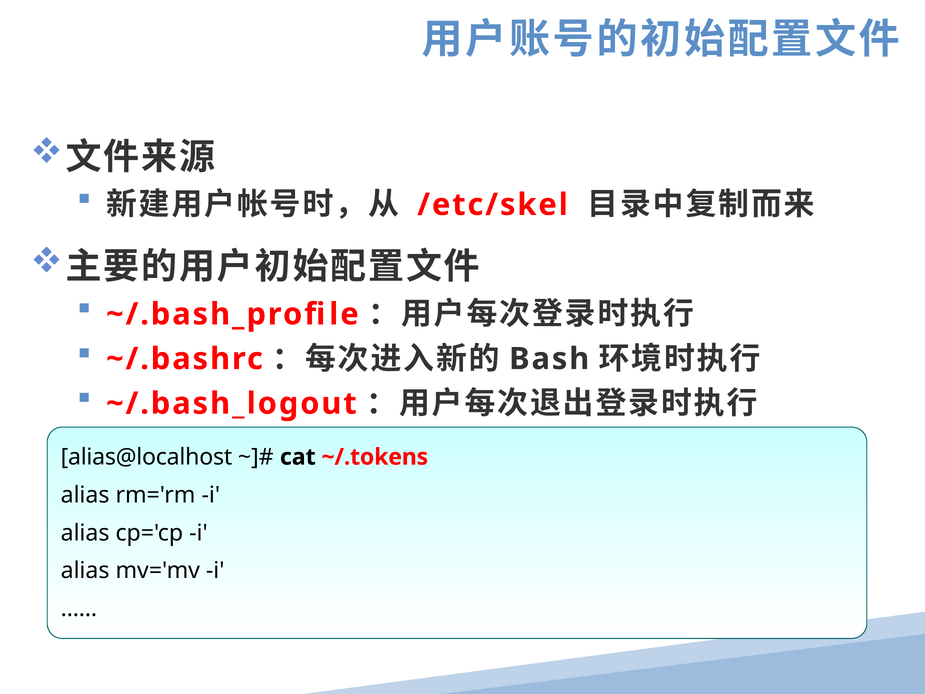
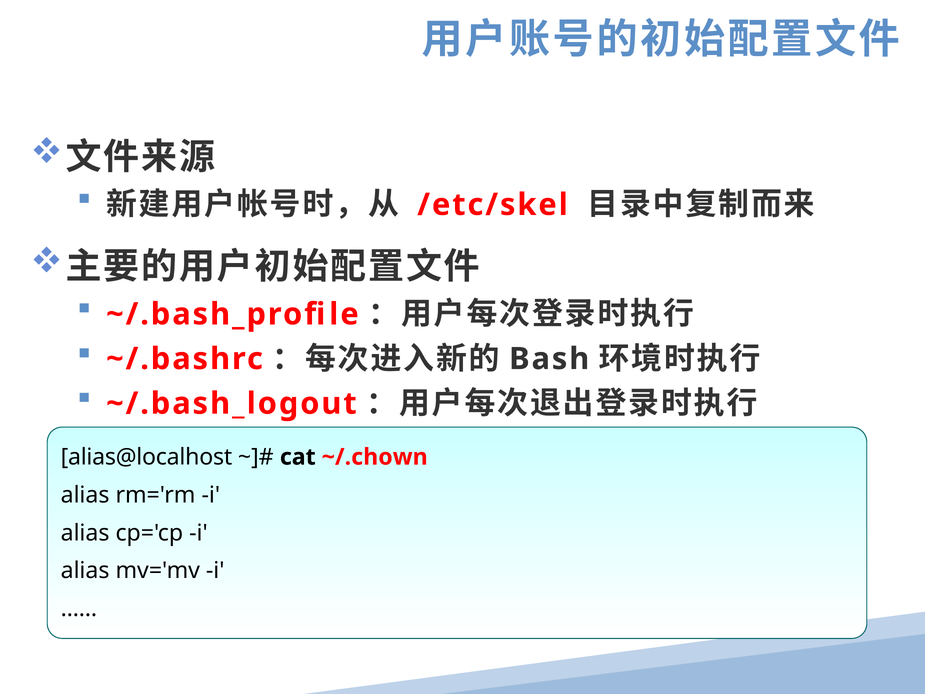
~/.tokens: ~/.tokens -> ~/.chown
